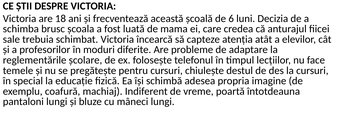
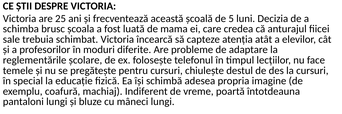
18: 18 -> 25
6: 6 -> 5
